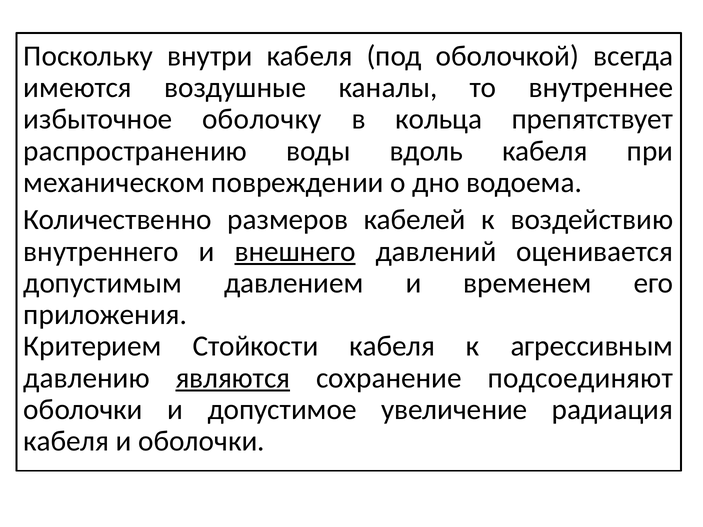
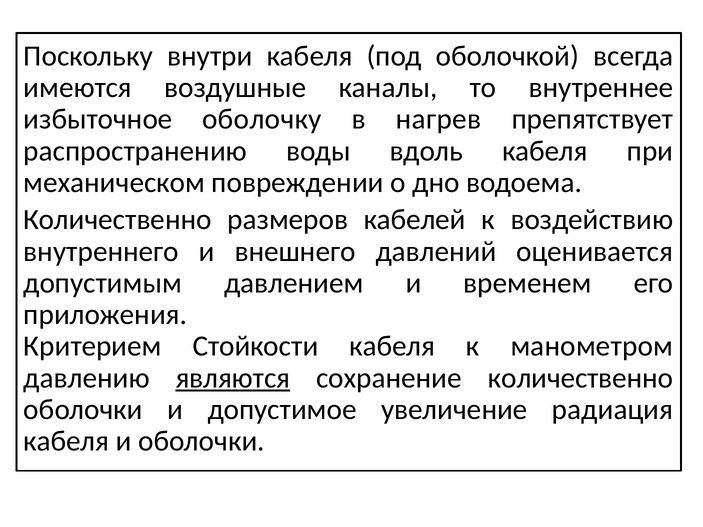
кольца: кольца -> нагрев
внешнего underline: present -> none
агрессивным: агрессивным -> манометром
сохранение подсоединяют: подсоединяют -> количественно
